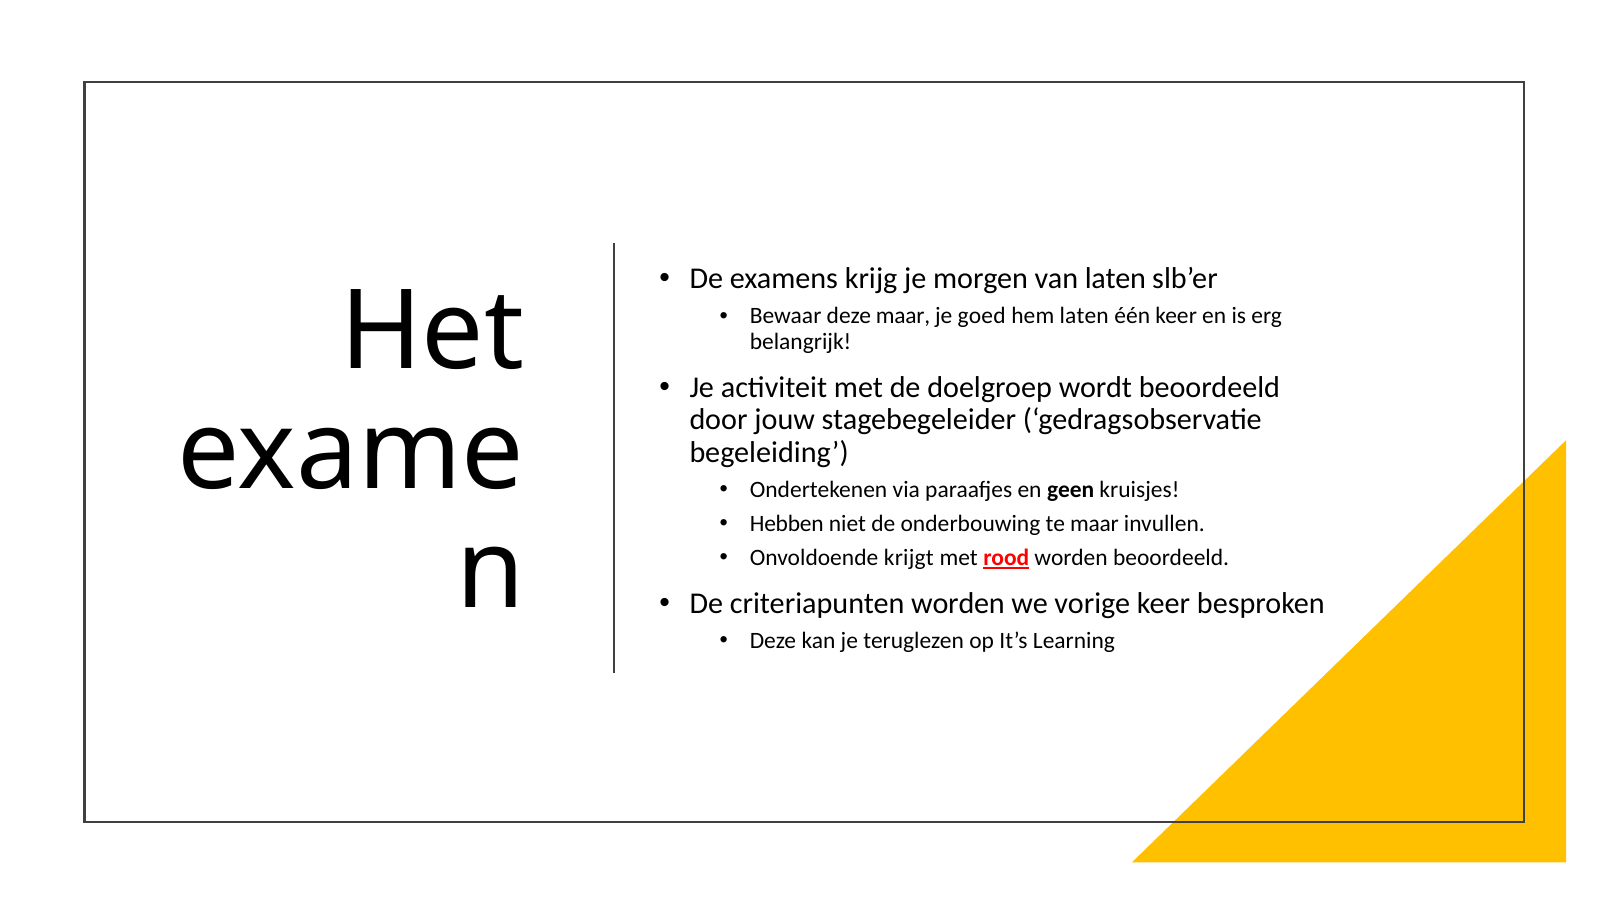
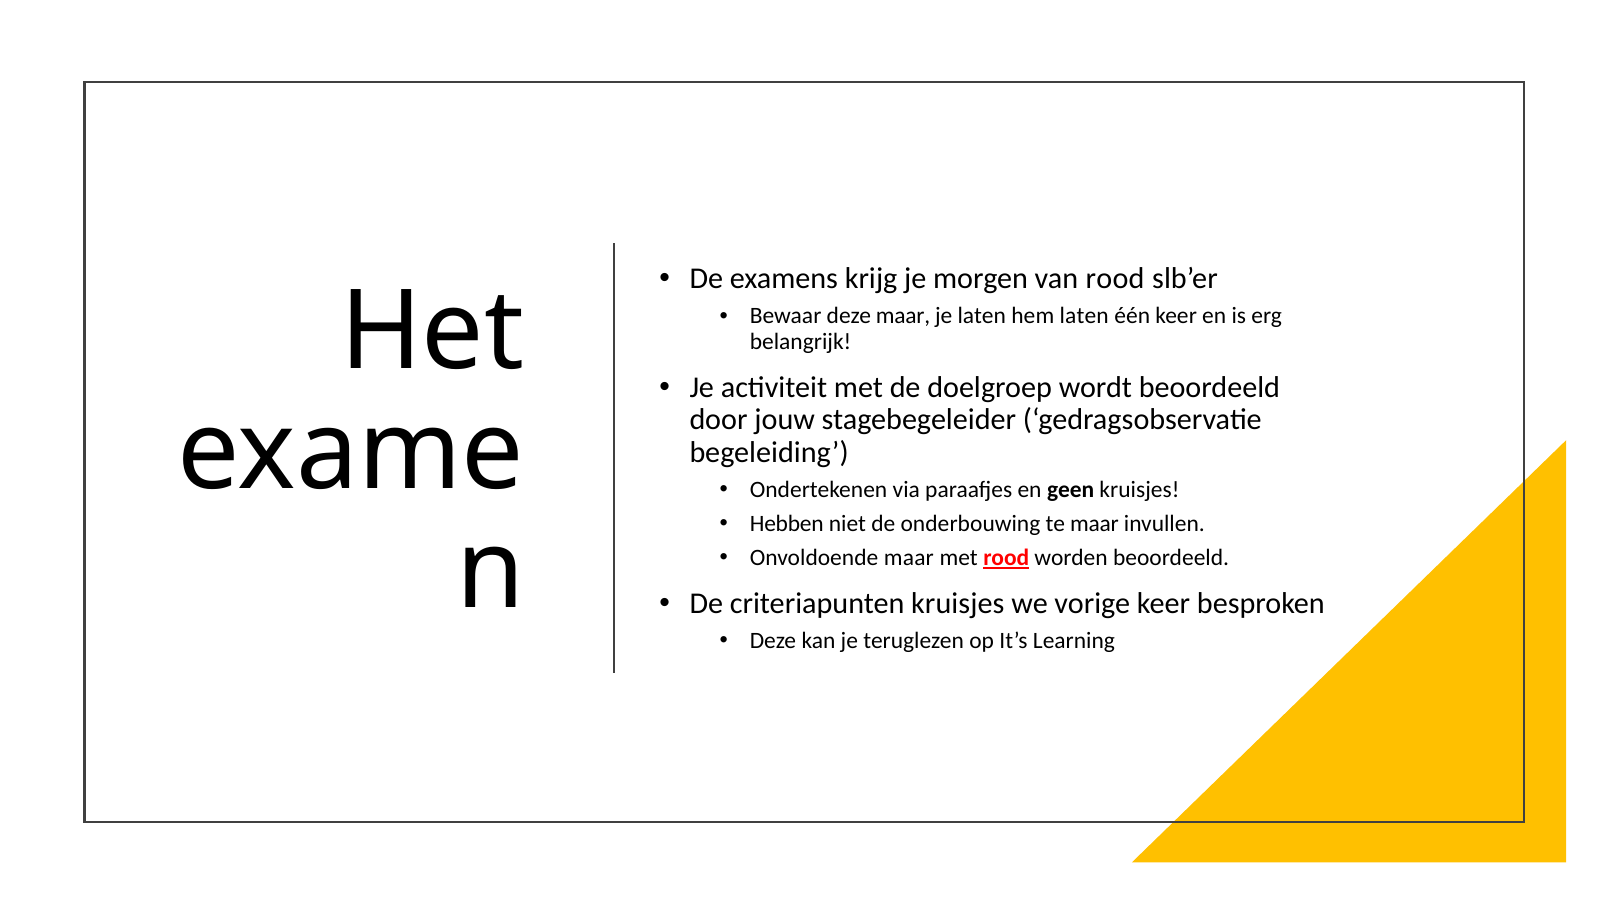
van laten: laten -> rood
je goed: goed -> laten
Onvoldoende krijgt: krijgt -> maar
criteriapunten worden: worden -> kruisjes
